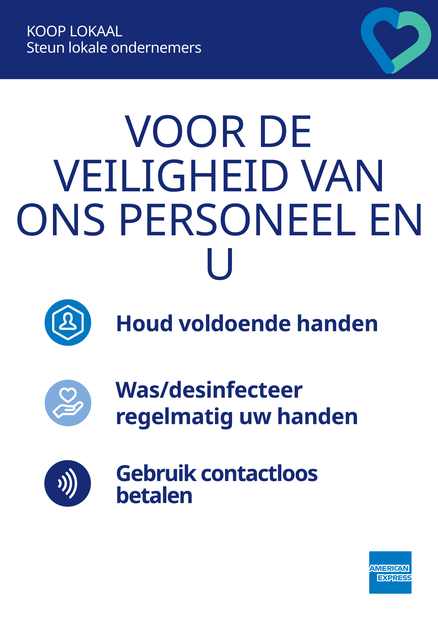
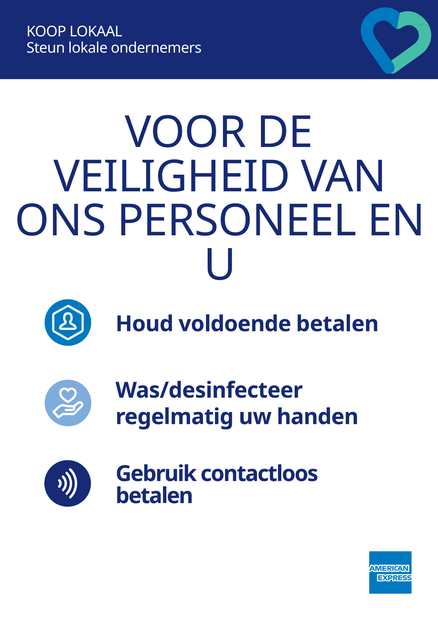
voldoende handen: handen -> betalen
